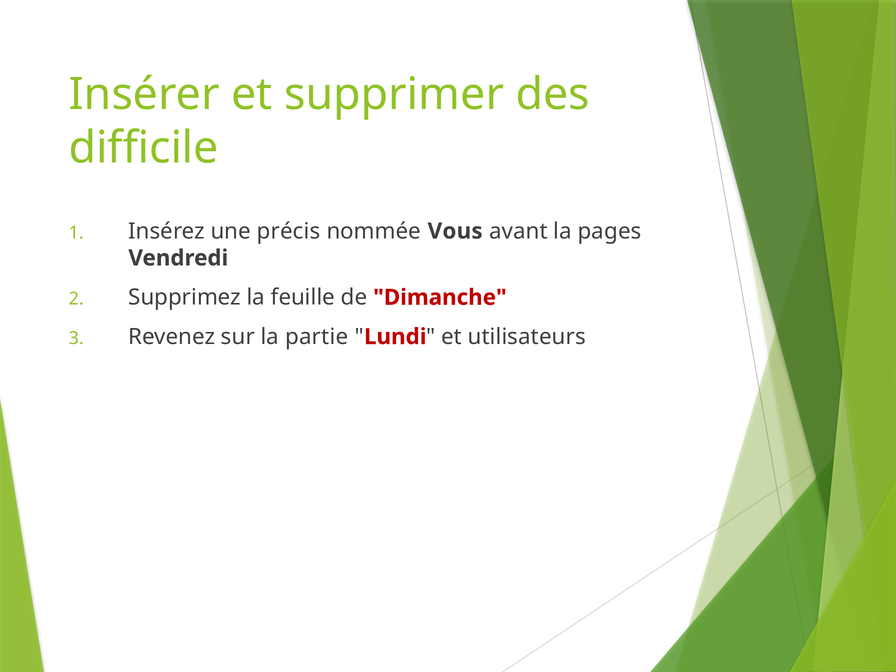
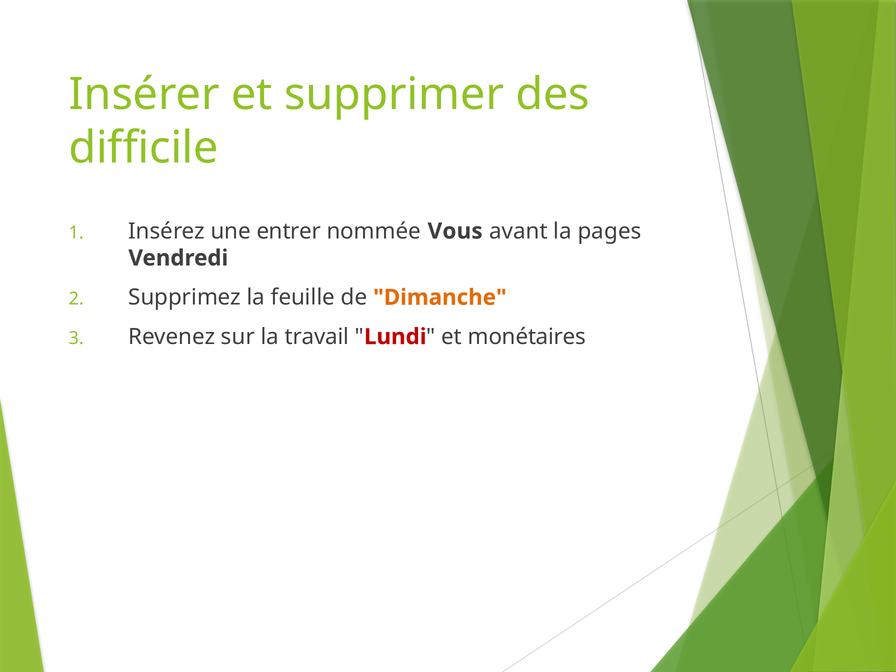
précis: précis -> entrer
Dimanche colour: red -> orange
partie: partie -> travail
utilisateurs: utilisateurs -> monétaires
